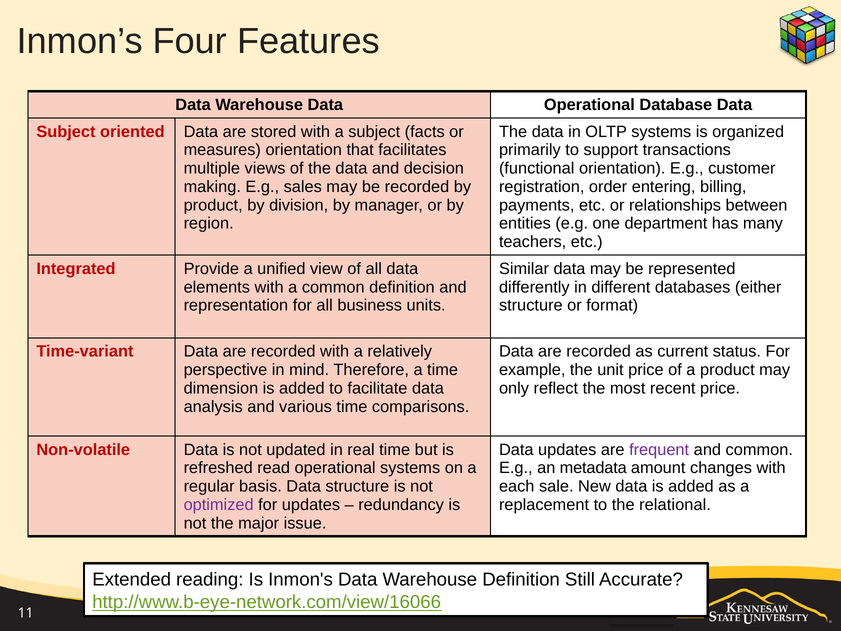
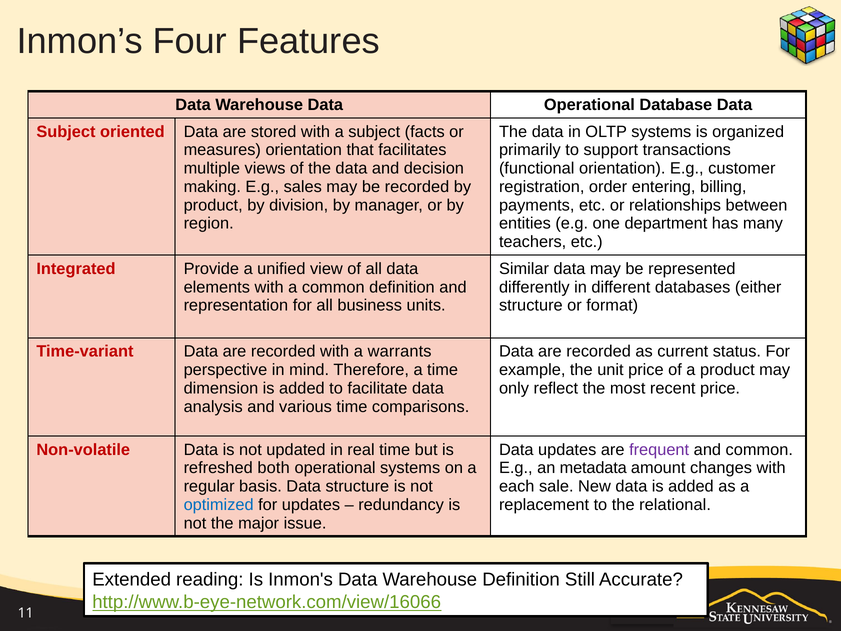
relatively: relatively -> warrants
read: read -> both
optimized colour: purple -> blue
